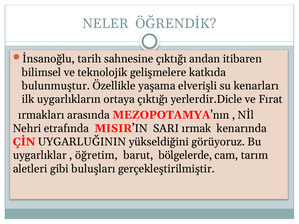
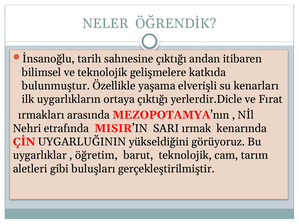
barut bölgelerde: bölgelerde -> teknolojik
